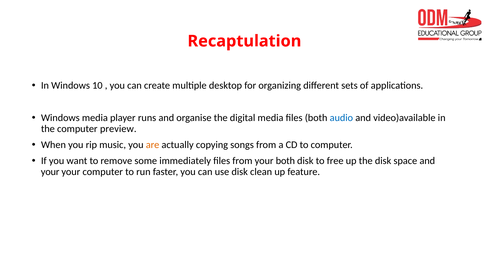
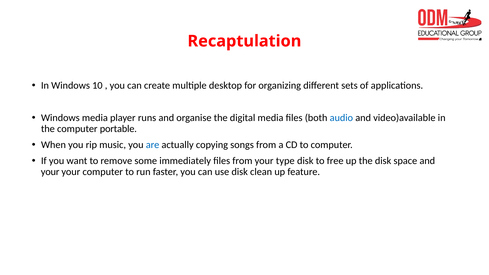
preview: preview -> portable
are colour: orange -> blue
your both: both -> type
